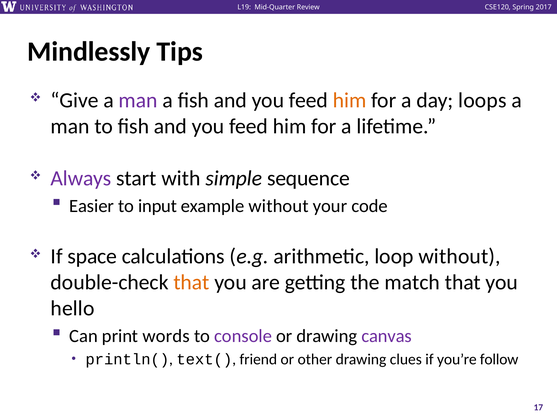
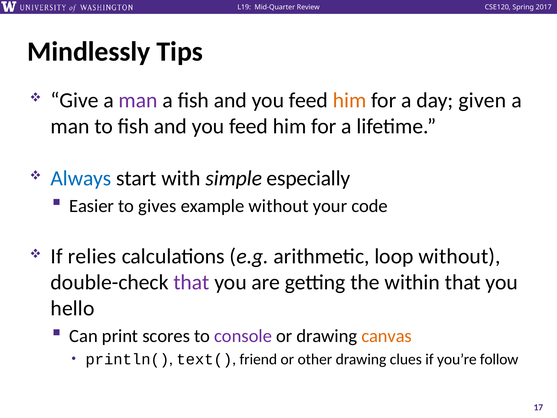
loops: loops -> given
Always colour: purple -> blue
sequence: sequence -> especially
input: input -> gives
space: space -> relies
that at (191, 282) colour: orange -> purple
match: match -> within
words: words -> scores
canvas colour: purple -> orange
